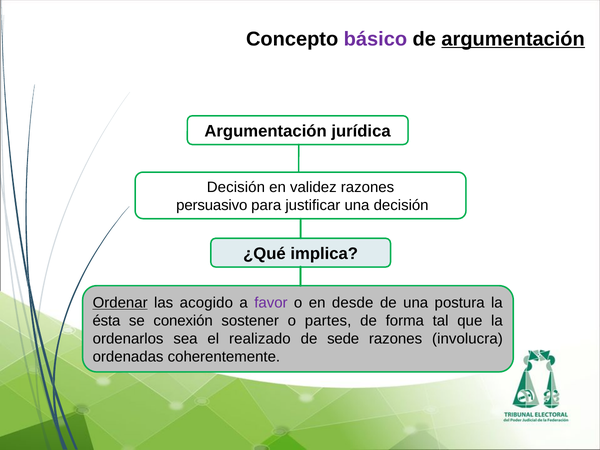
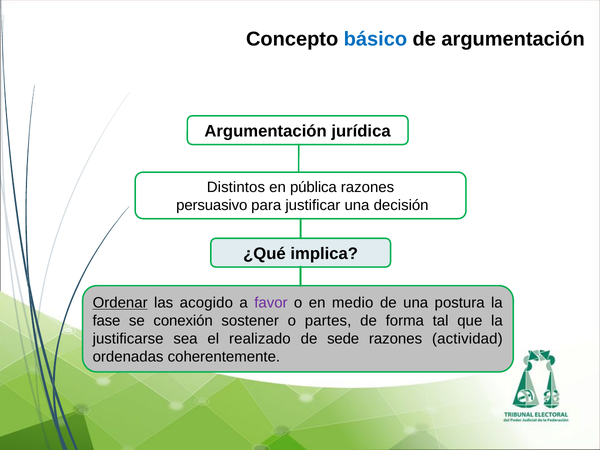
básico colour: purple -> blue
argumentación at (513, 39) underline: present -> none
Decisión at (236, 187): Decisión -> Distintos
validez: validez -> pública
desde: desde -> medio
ésta: ésta -> fase
ordenarlos: ordenarlos -> justificarse
involucra: involucra -> actividad
